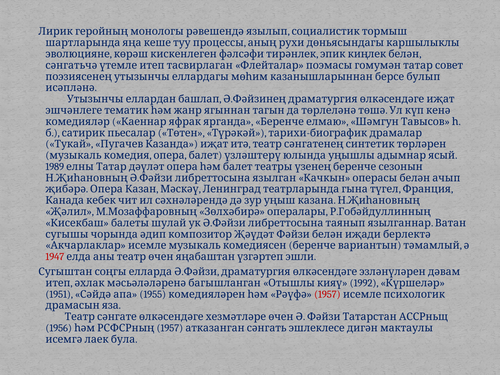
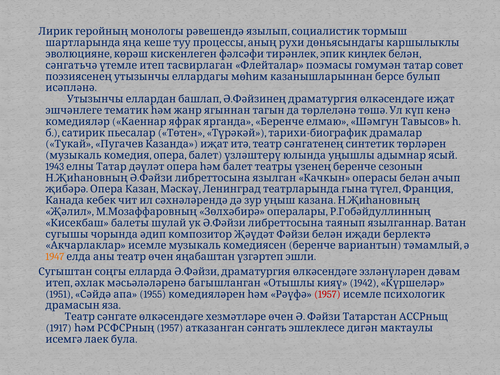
1989: 1989 -> 1943
1947 colour: red -> orange
1992: 1992 -> 1942
1956: 1956 -> 1917
